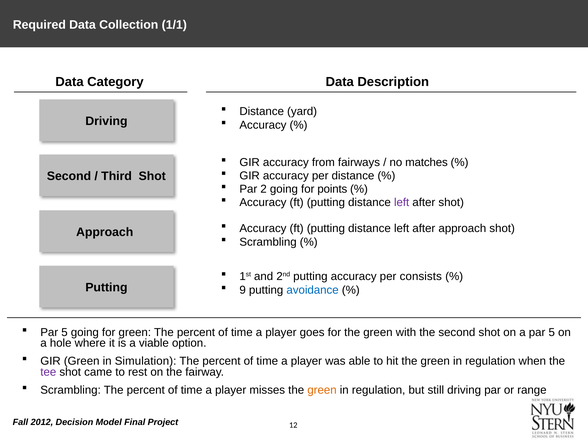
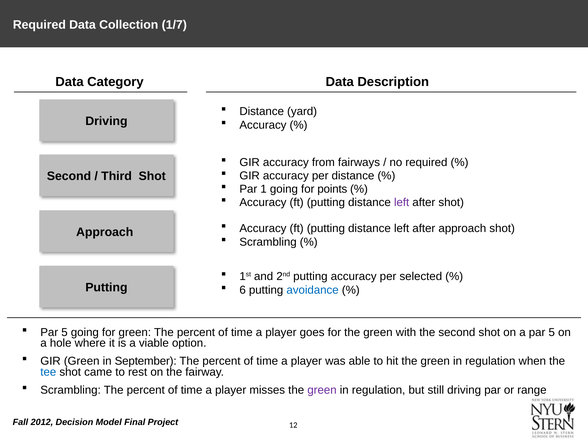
1/1: 1/1 -> 1/7
no matches: matches -> required
2: 2 -> 1
consists: consists -> selected
9: 9 -> 6
Simulation: Simulation -> September
tee colour: purple -> blue
green at (322, 390) colour: orange -> purple
